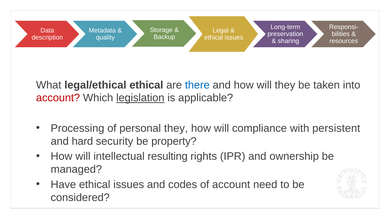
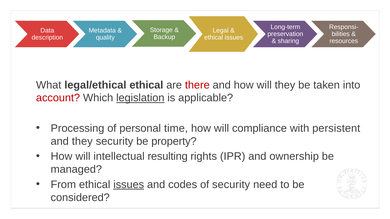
there colour: blue -> red
personal they: they -> time
and hard: hard -> they
Have: Have -> From
issues at (129, 185) underline: none -> present
of account: account -> security
